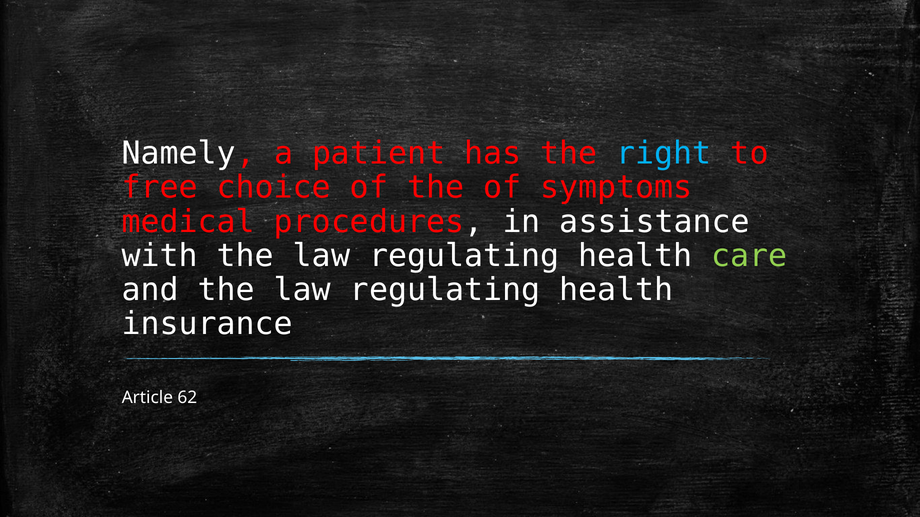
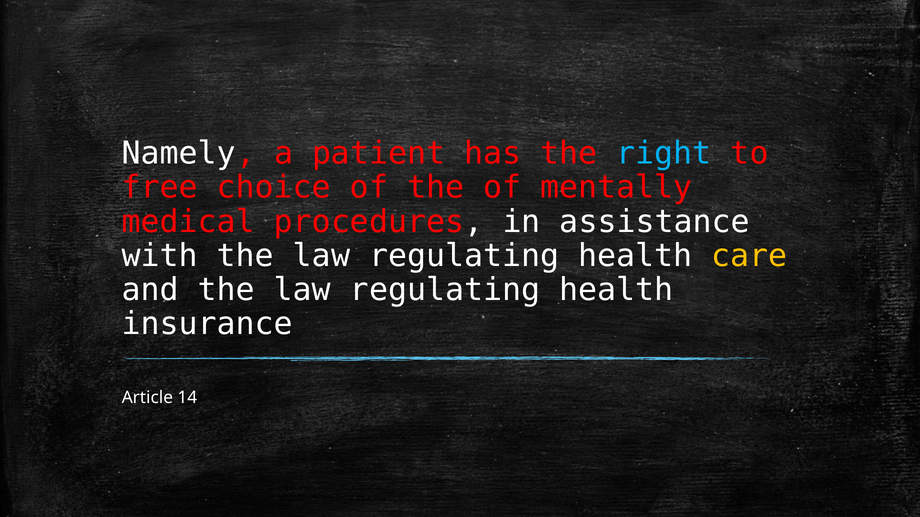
symptoms: symptoms -> mentally
care colour: light green -> yellow
62: 62 -> 14
